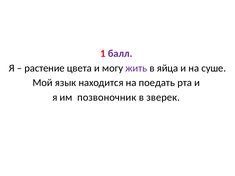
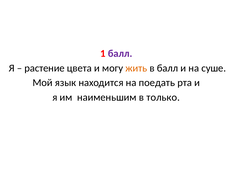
жить colour: purple -> orange
в яйца: яйца -> балл
позвоночник: позвоночник -> наименьшим
зверек: зверек -> только
